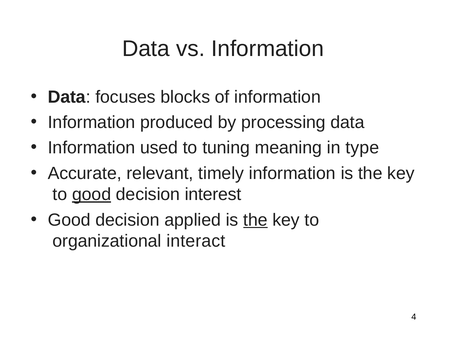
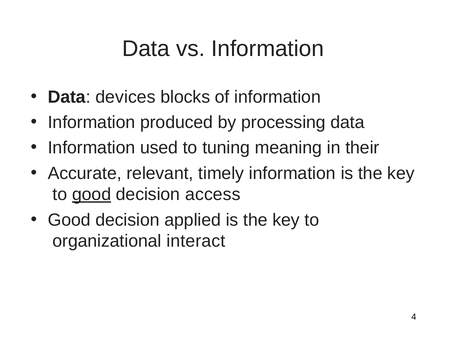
focuses: focuses -> devices
type: type -> their
interest: interest -> access
the at (255, 220) underline: present -> none
